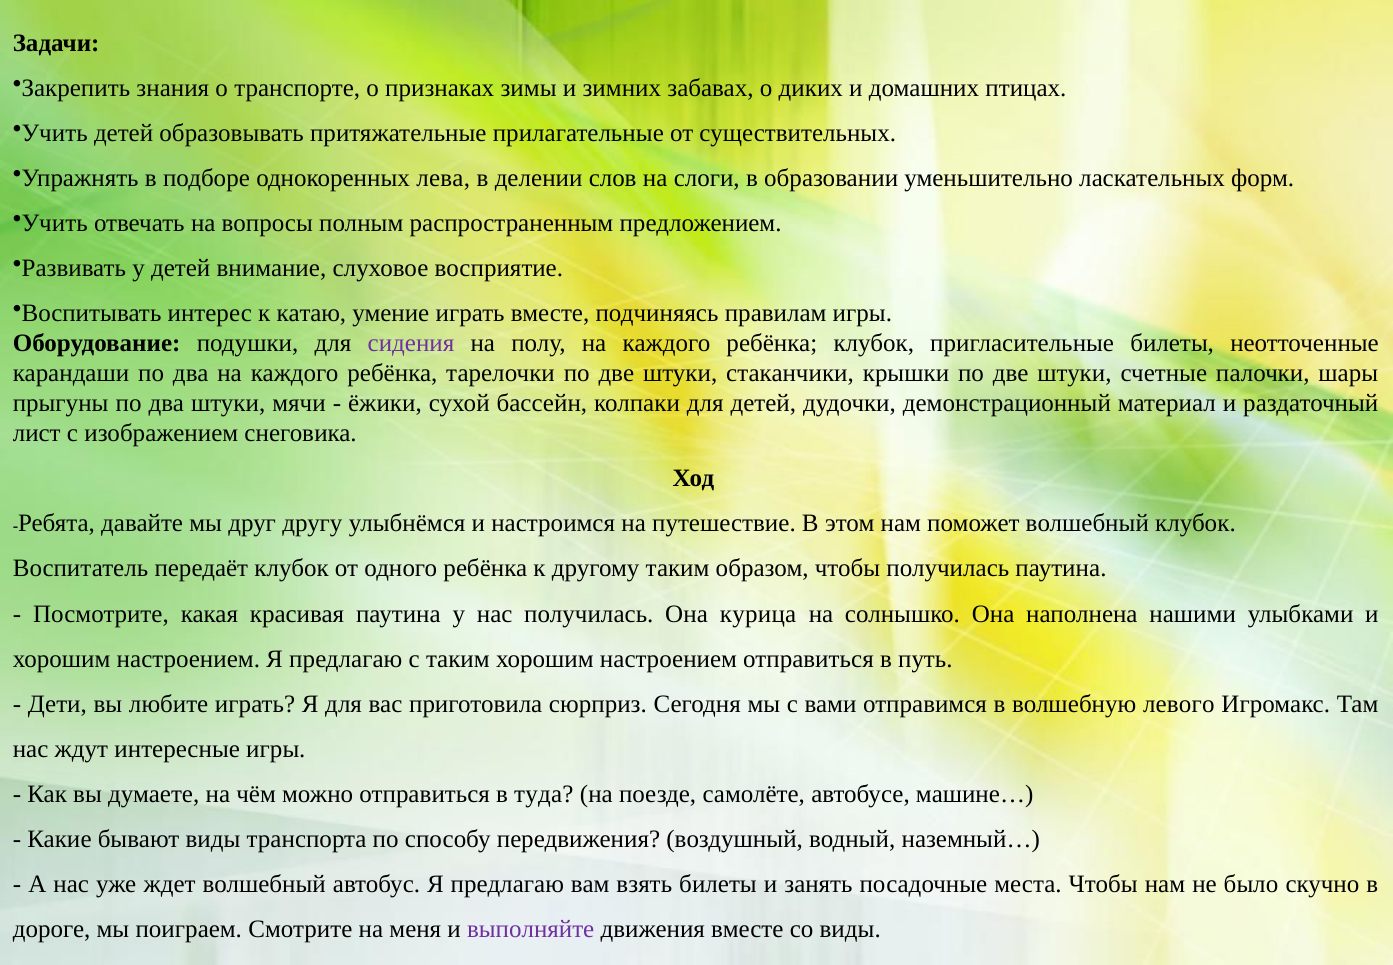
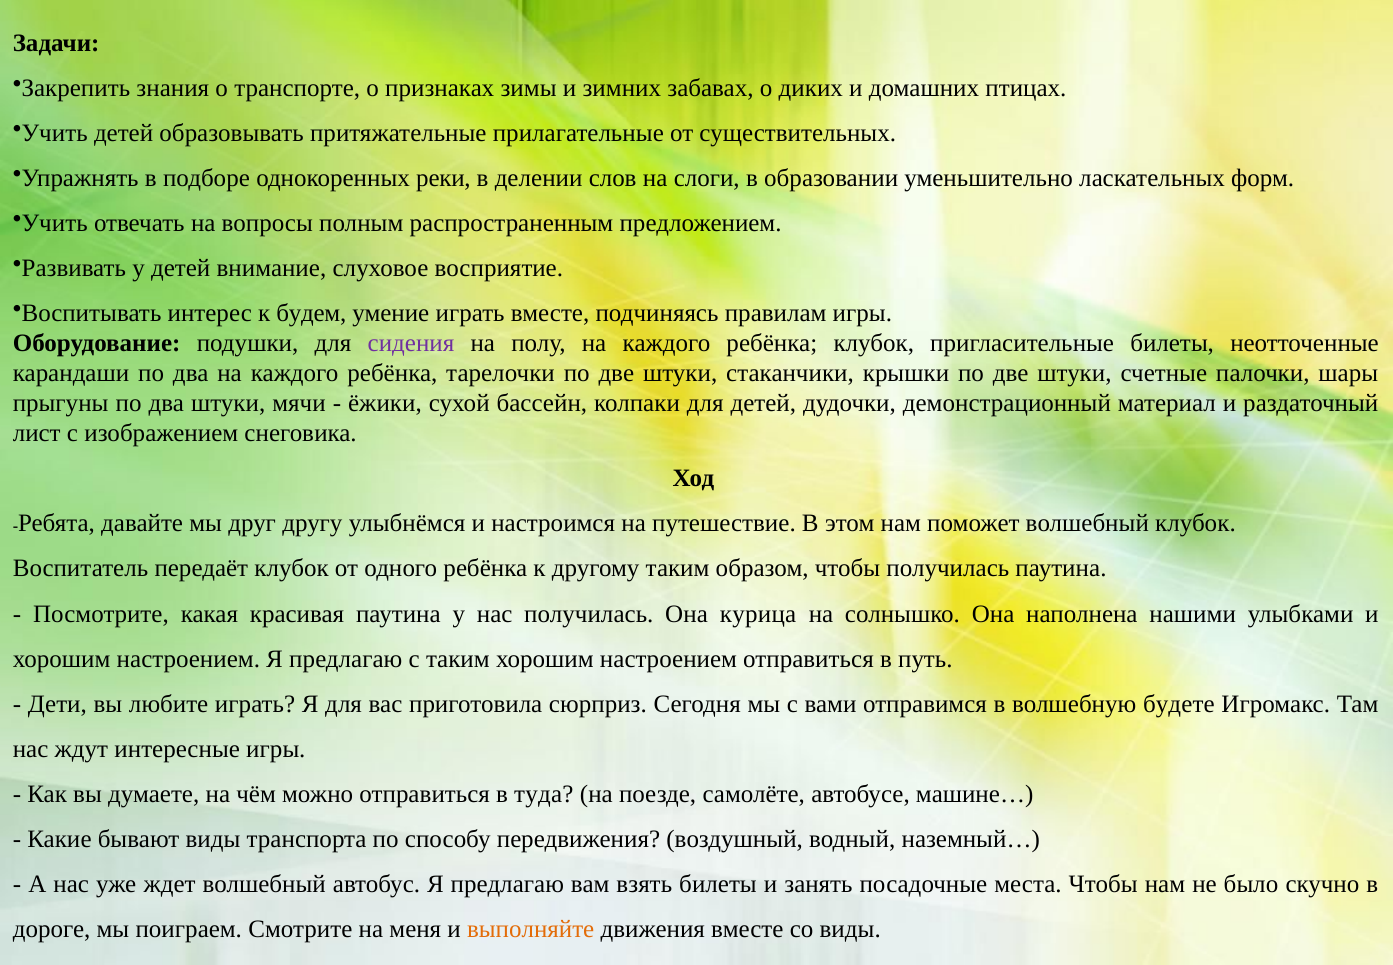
лева: лева -> реки
катаю: катаю -> будем
левого: левого -> будете
выполняйте colour: purple -> orange
